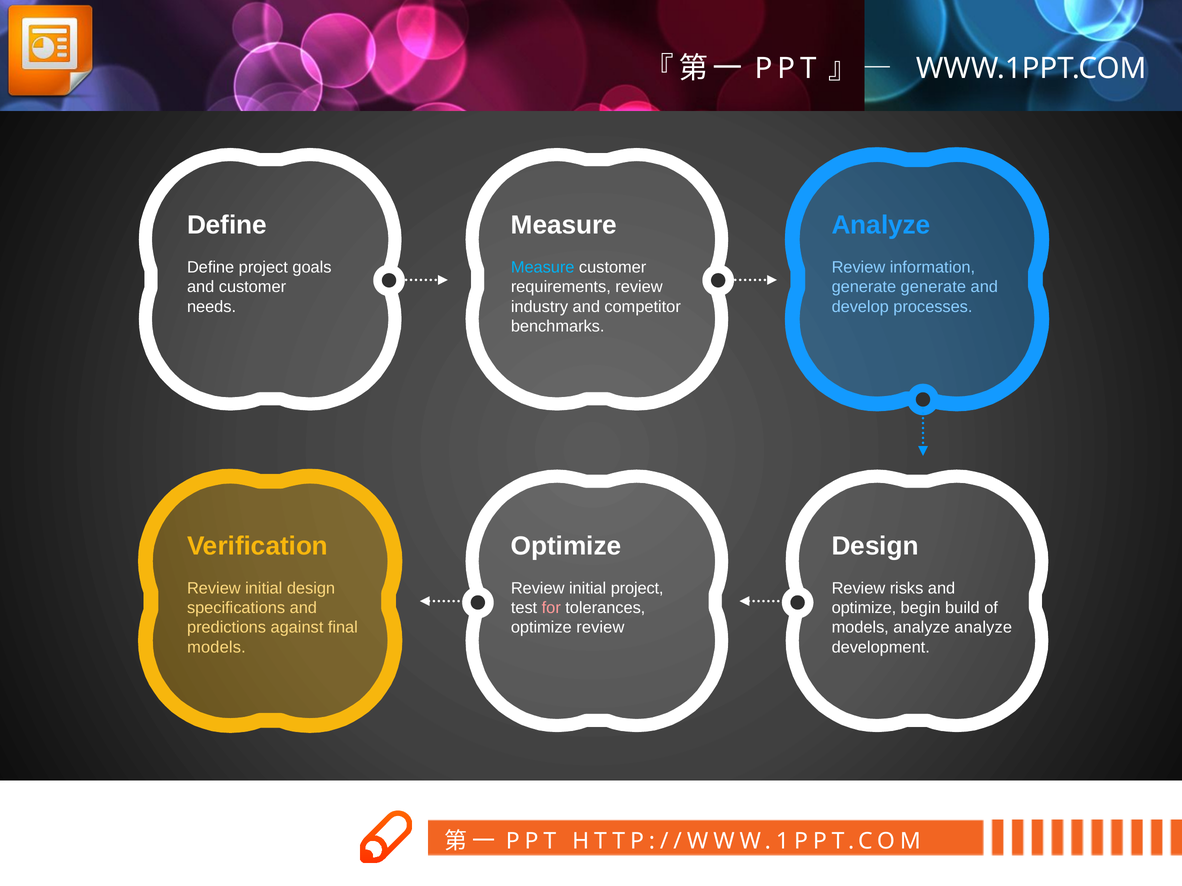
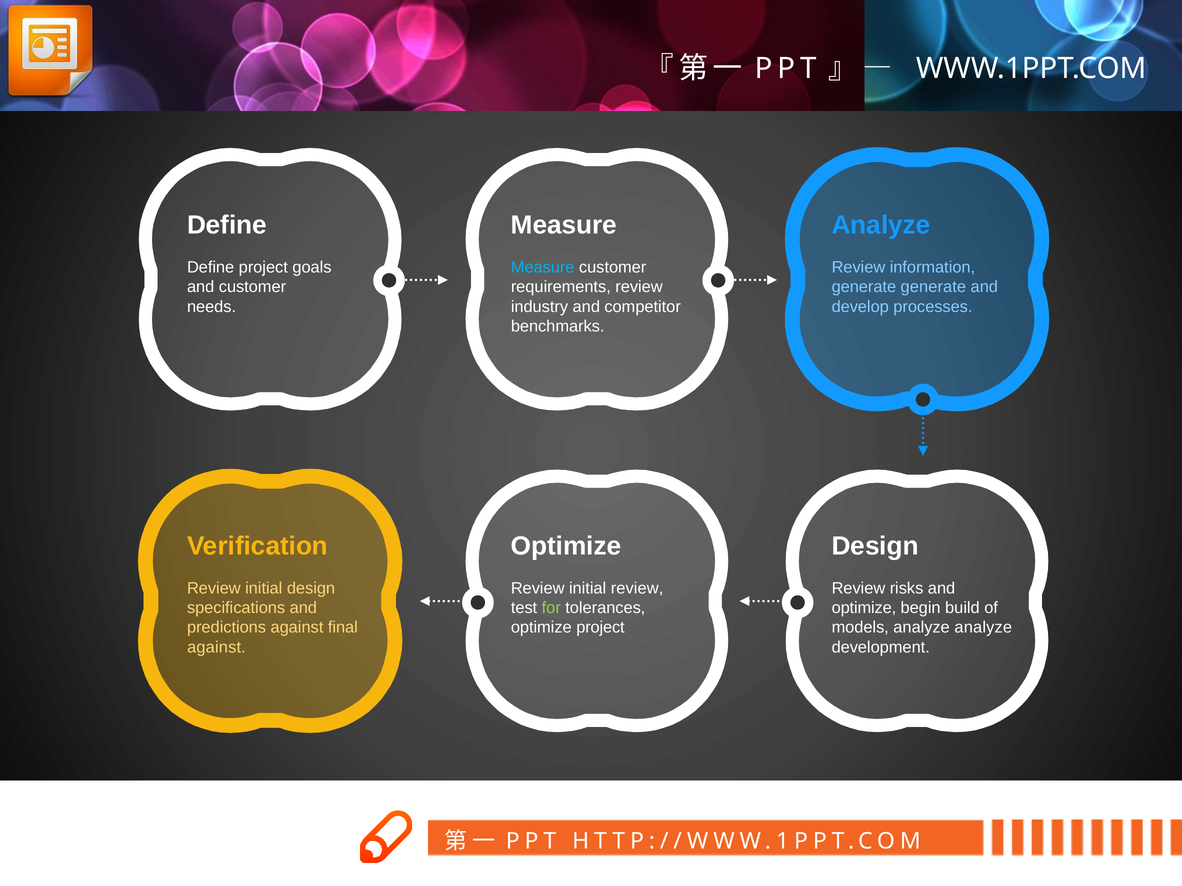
initial project: project -> review
for colour: pink -> light green
review at (600, 628): review -> project
models at (216, 648): models -> against
